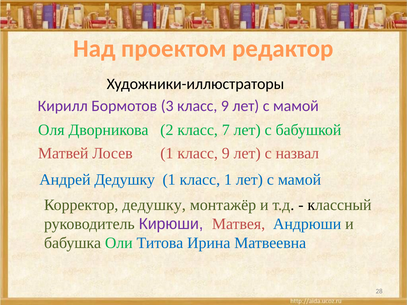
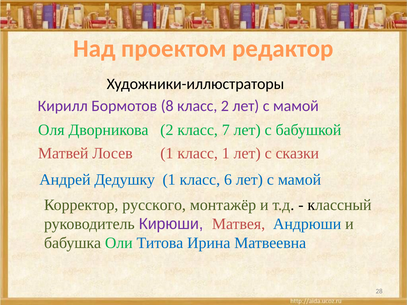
3: 3 -> 8
9 at (225, 106): 9 -> 2
1 класс 9: 9 -> 1
назвал: назвал -> сказки
класс 1: 1 -> 6
Корректор дедушку: дедушку -> русского
